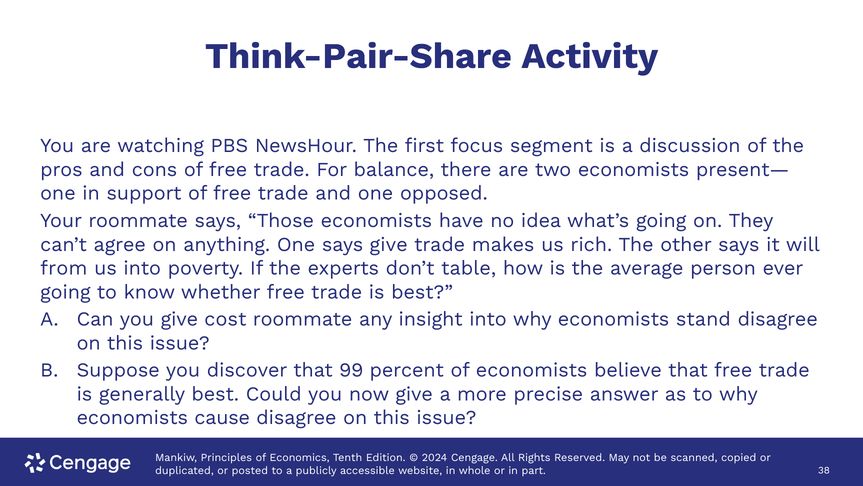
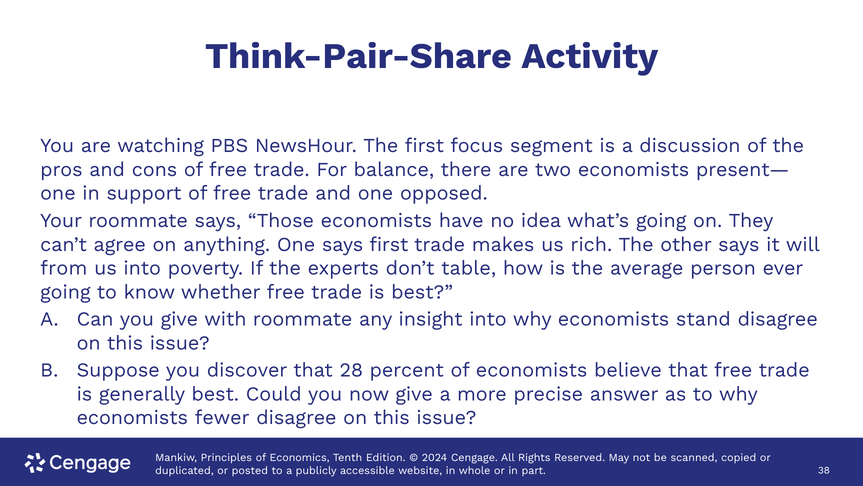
says give: give -> first
cost: cost -> with
99: 99 -> 28
cause: cause -> fewer
